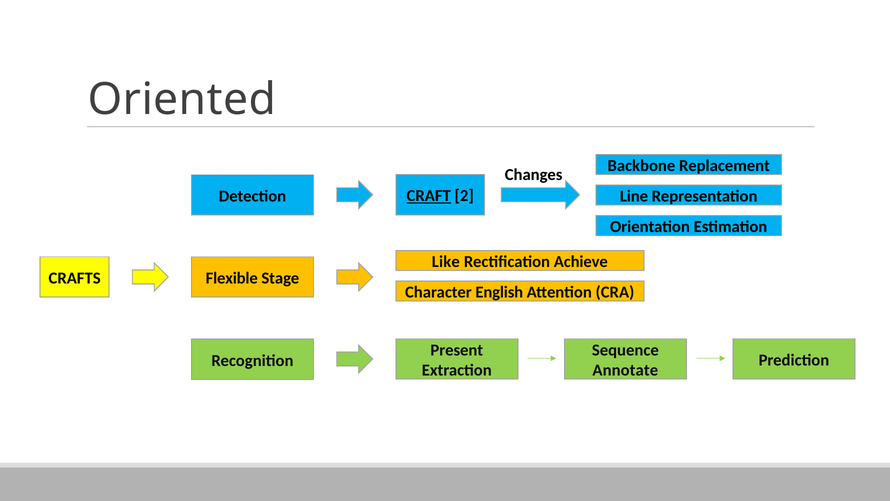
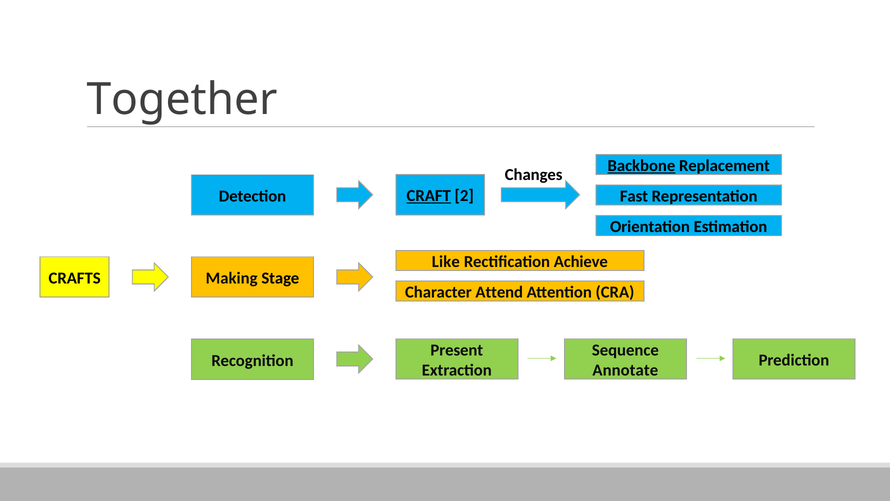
Oriented: Oriented -> Together
Backbone underline: none -> present
Line: Line -> Fast
Flexible: Flexible -> Making
English: English -> Attend
